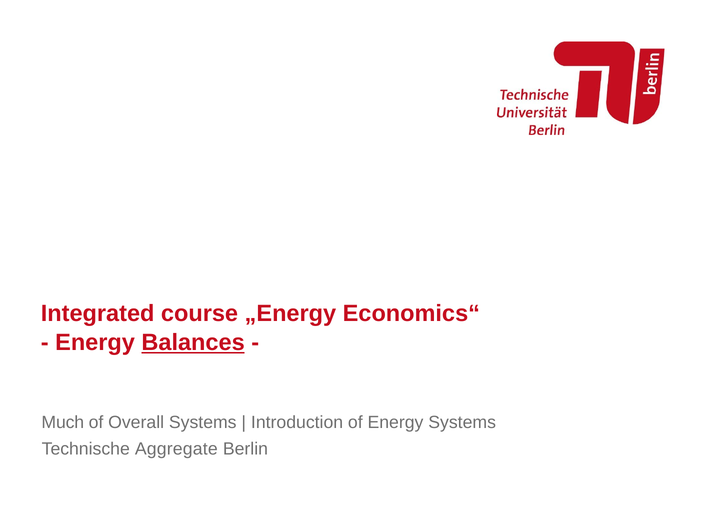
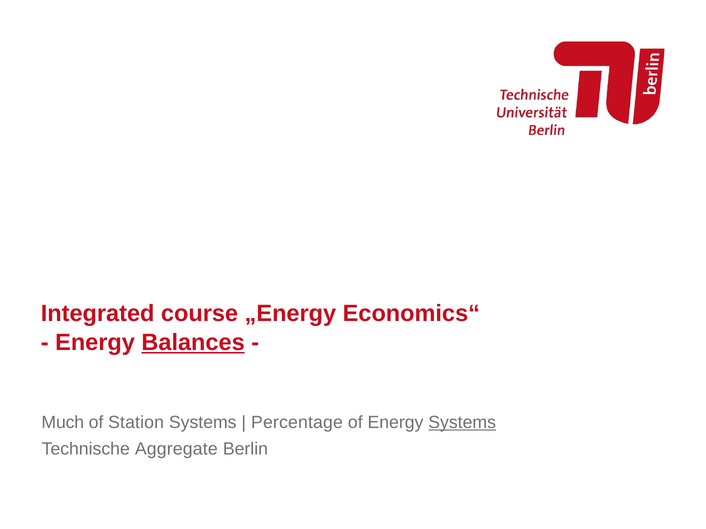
Overall: Overall -> Station
Introduction: Introduction -> Percentage
Systems at (462, 423) underline: none -> present
